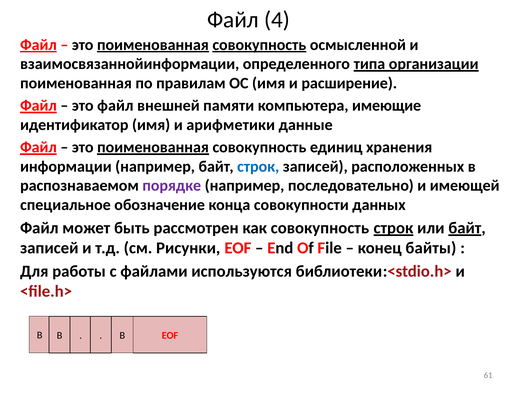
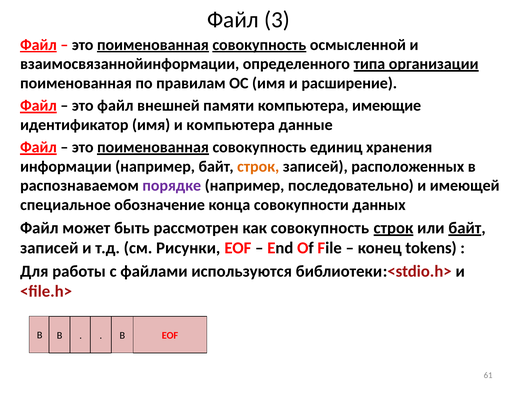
4: 4 -> 3
и арифметики: арифметики -> компьютера
строк at (258, 166) colour: blue -> orange
байты: байты -> tokens
